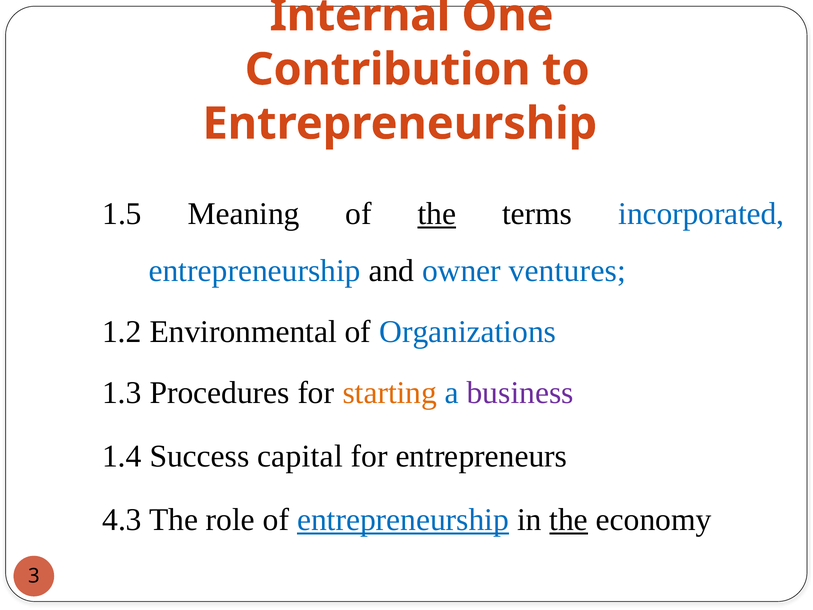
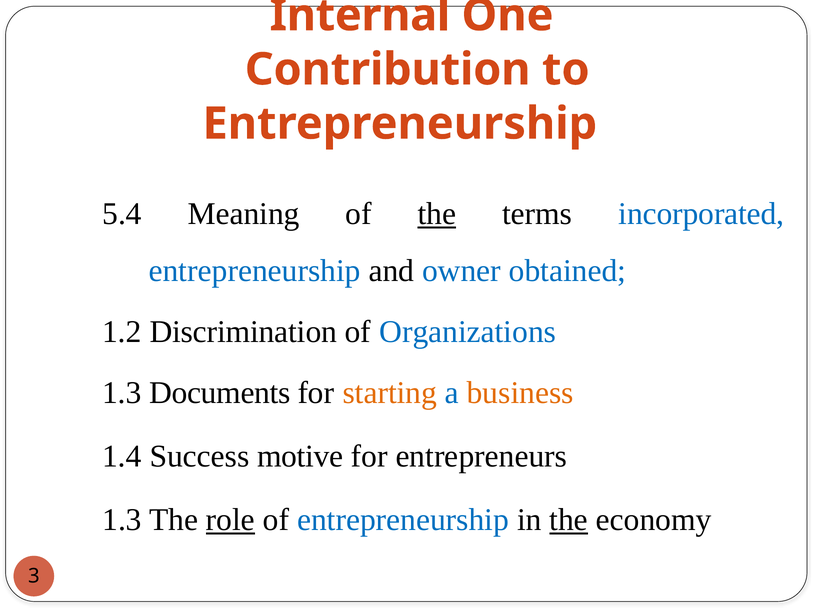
1.5: 1.5 -> 5.4
ventures: ventures -> obtained
Environmental: Environmental -> Discrimination
Procedures: Procedures -> Documents
business colour: purple -> orange
capital: capital -> motive
4.3 at (122, 520): 4.3 -> 1.3
role underline: none -> present
entrepreneurship at (403, 520) underline: present -> none
